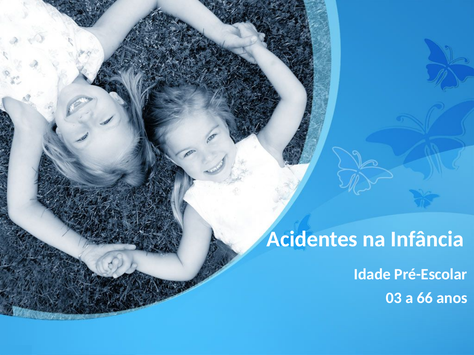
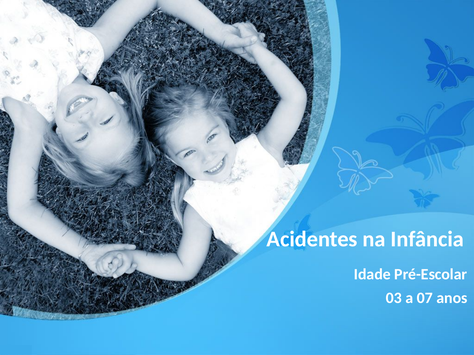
66: 66 -> 07
